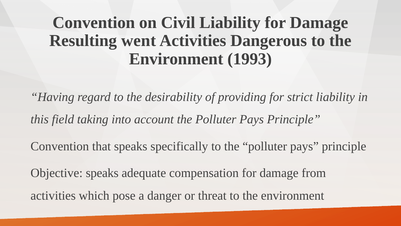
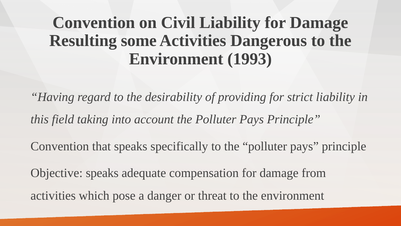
went: went -> some
